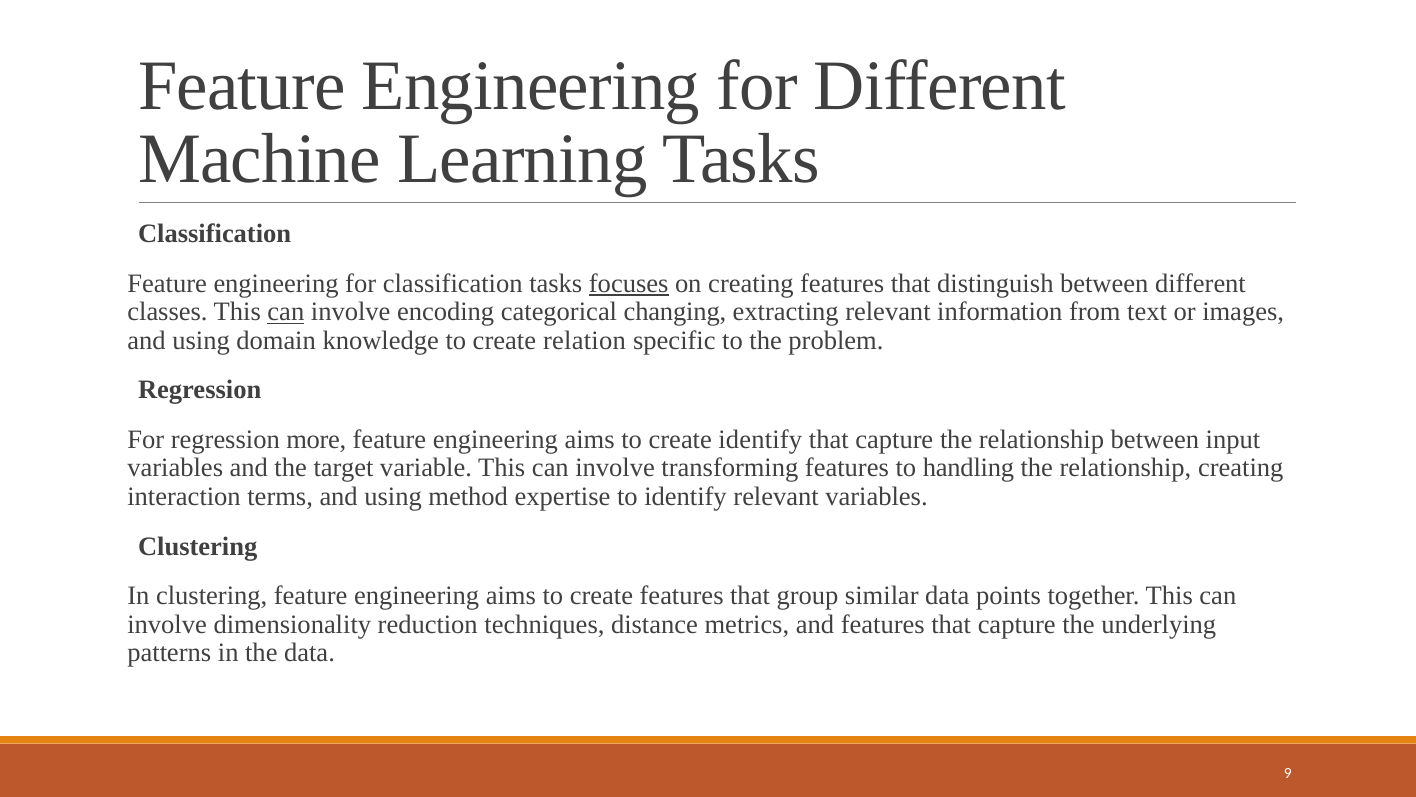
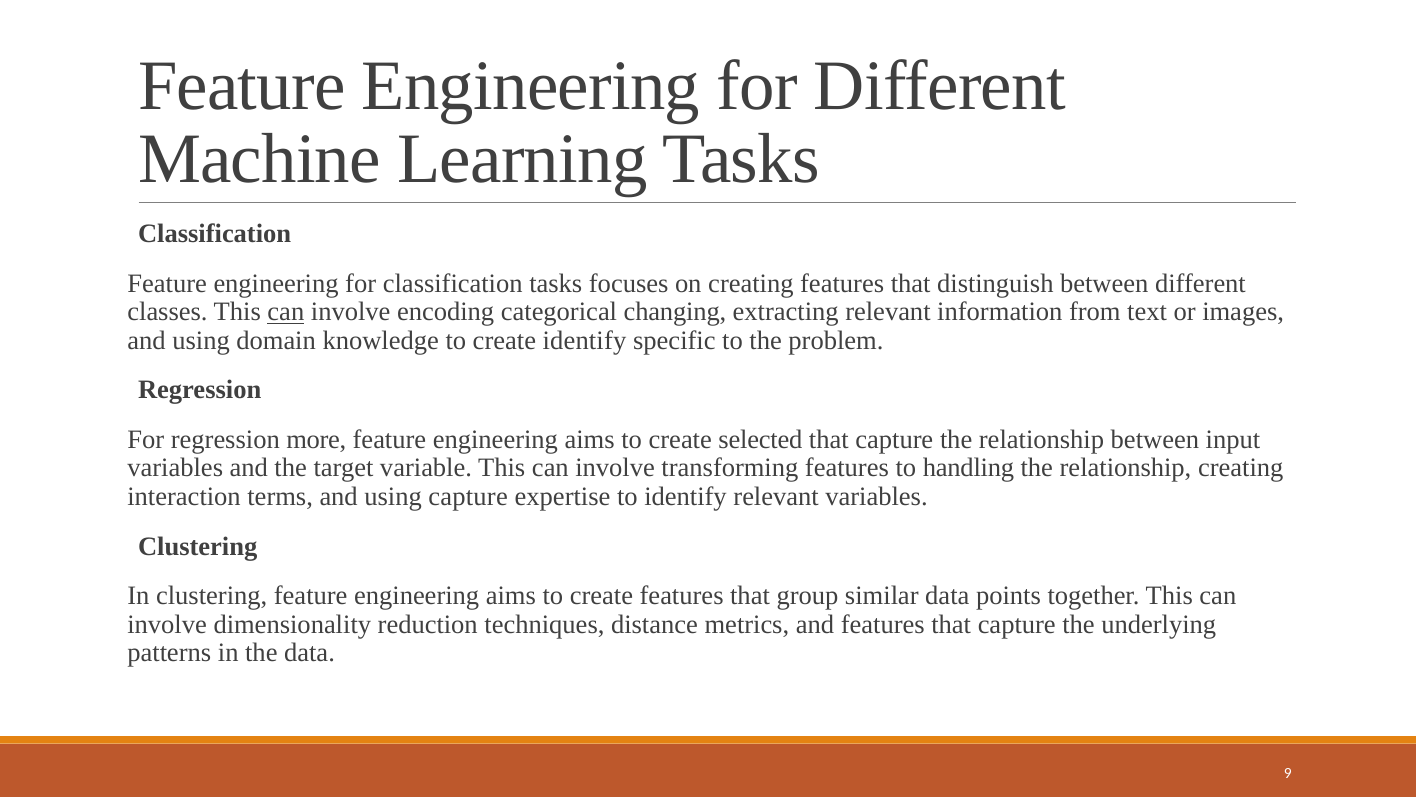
focuses underline: present -> none
create relation: relation -> identify
create identify: identify -> selected
using method: method -> capture
